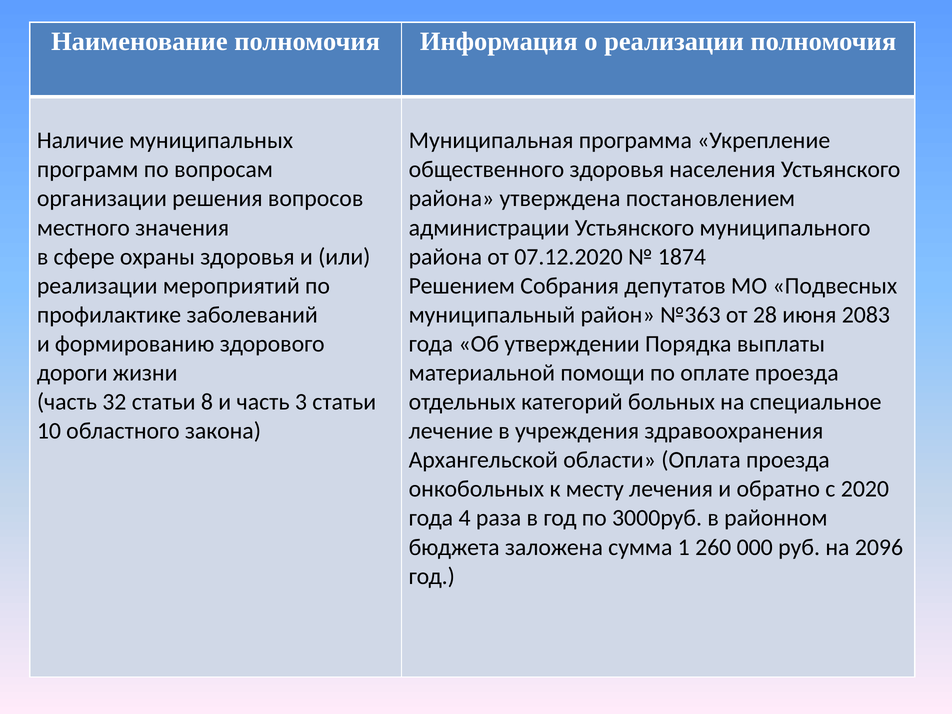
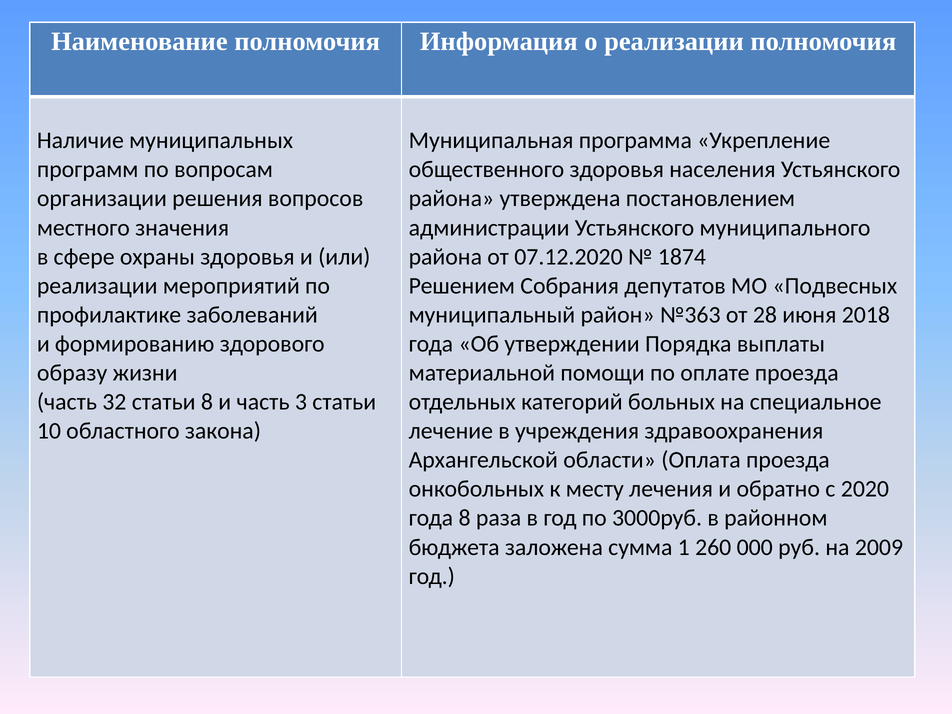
2083: 2083 -> 2018
дороги: дороги -> образу
года 4: 4 -> 8
2096: 2096 -> 2009
